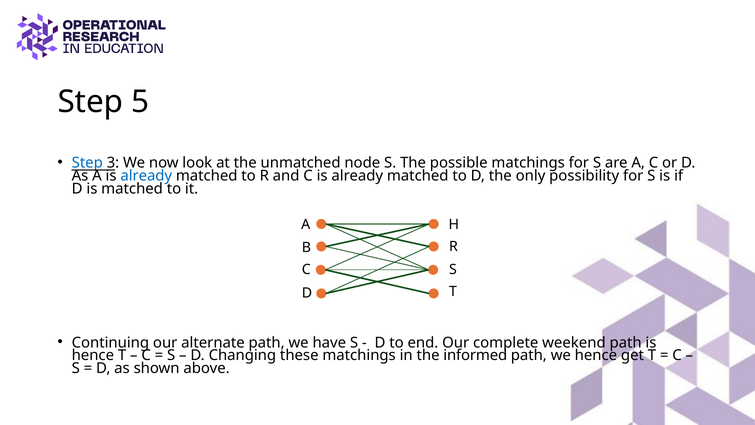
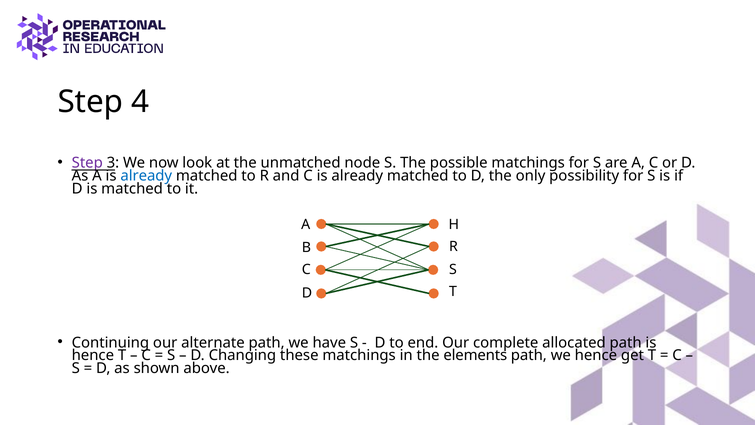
5: 5 -> 4
Step at (87, 163) colour: blue -> purple
weekend: weekend -> allocated
informed: informed -> elements
